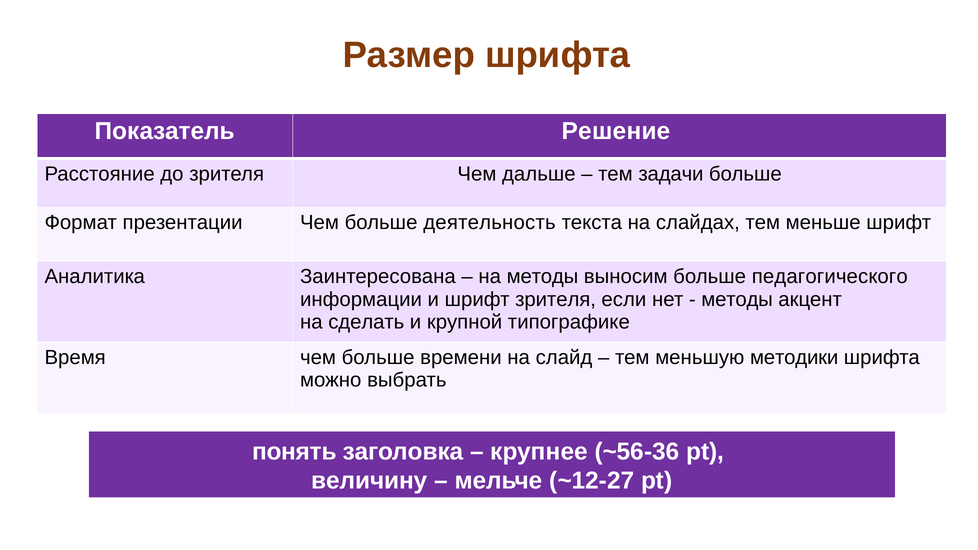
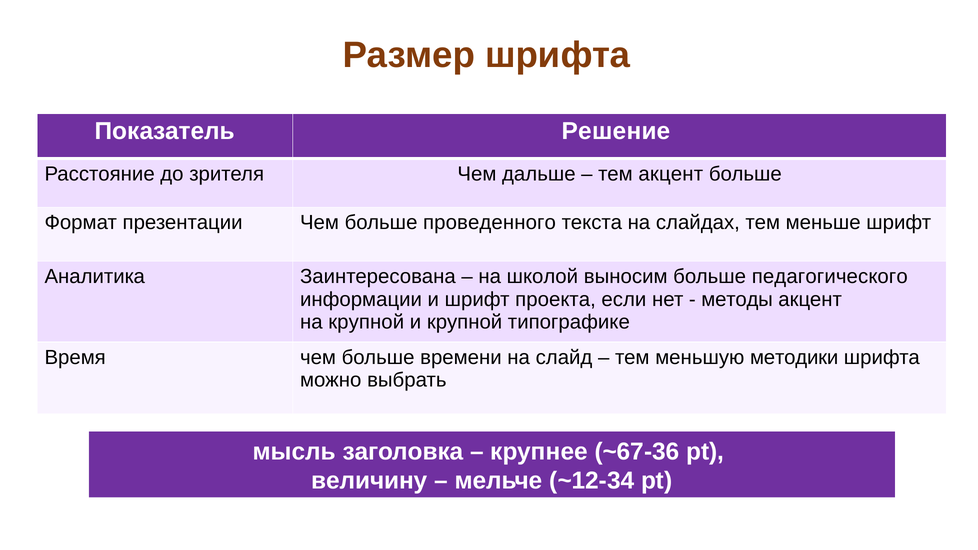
тем задачи: задачи -> акцент
деятельность: деятельность -> проведенного
на методы: методы -> школой
шрифт зрителя: зрителя -> проекта
на сделать: сделать -> крупной
понять: понять -> мысль
~56-36: ~56-36 -> ~67-36
~12-27: ~12-27 -> ~12-34
